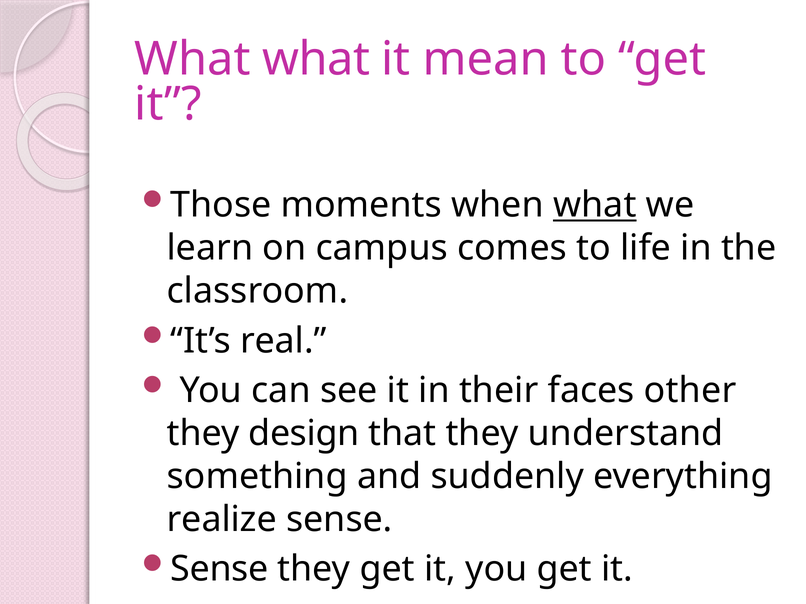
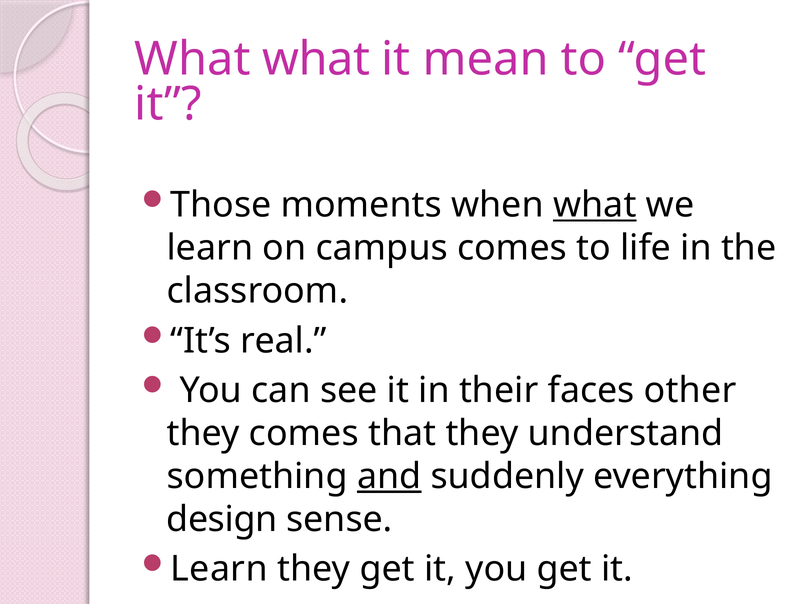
they design: design -> comes
and underline: none -> present
realize: realize -> design
Sense at (219, 569): Sense -> Learn
